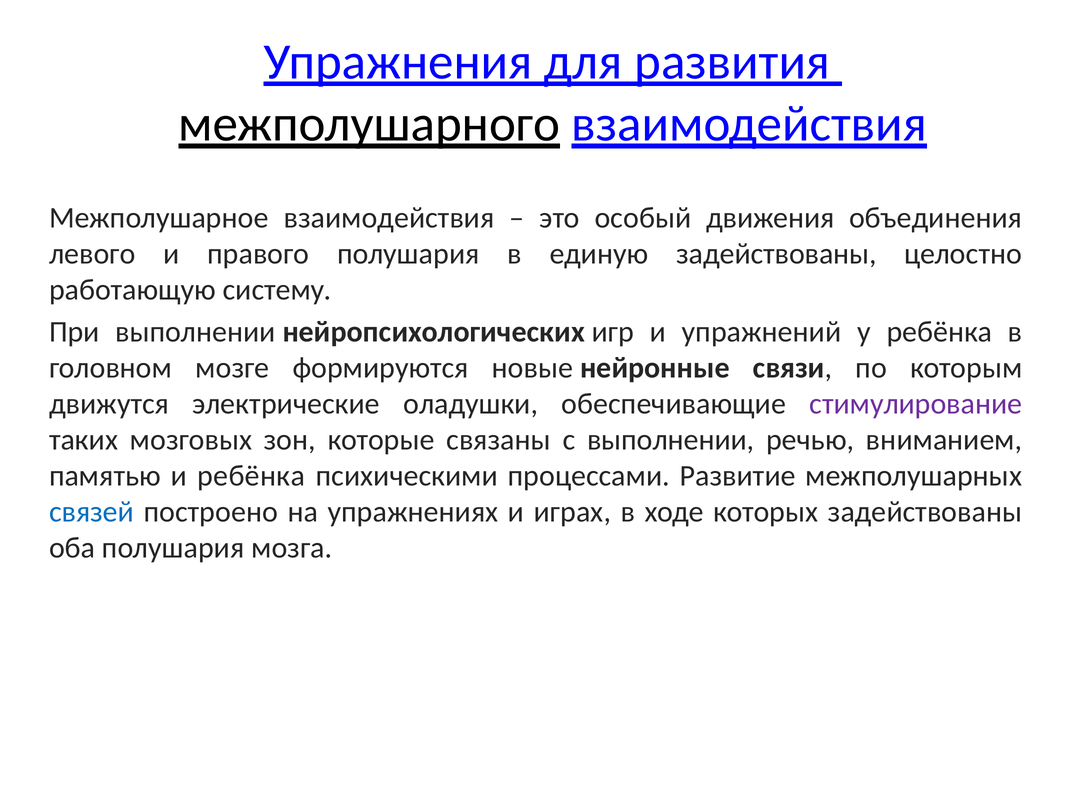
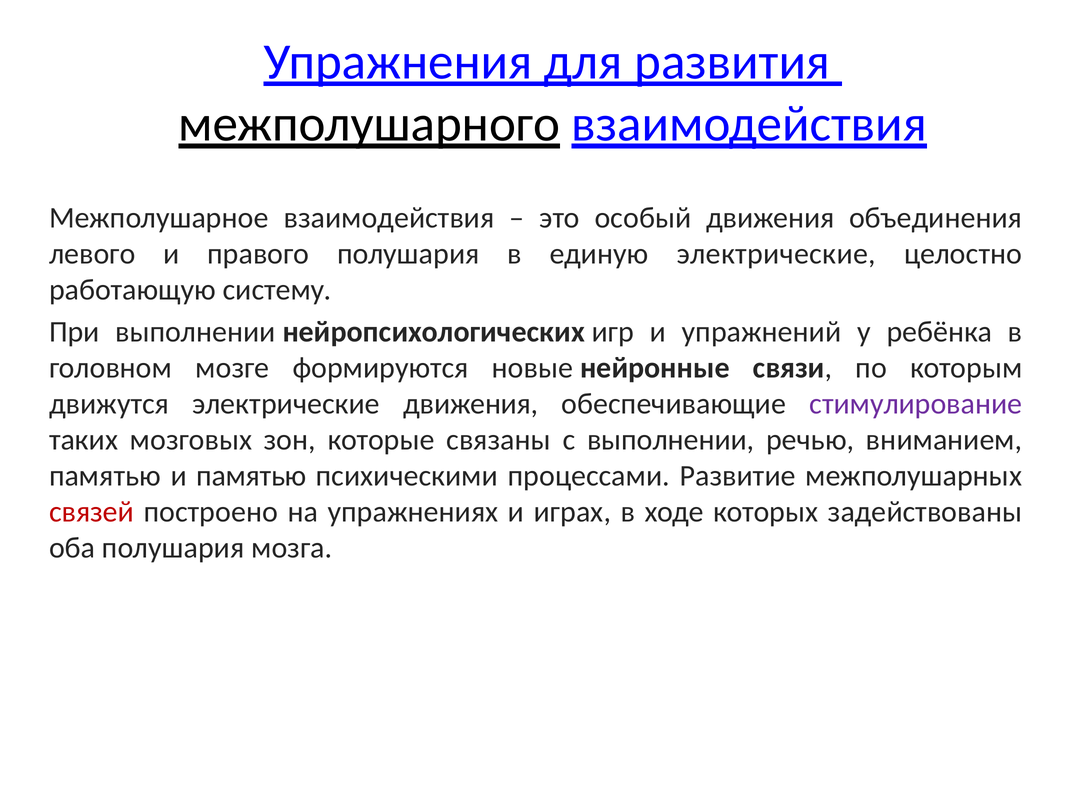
единую задействованы: задействованы -> электрические
электрические оладушки: оладушки -> движения
и ребёнка: ребёнка -> памятью
связей colour: blue -> red
